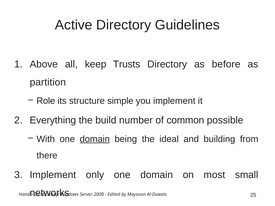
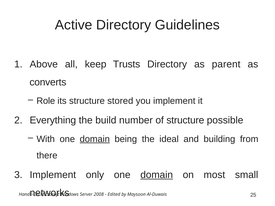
before: before -> parent
partition: partition -> converts
simple: simple -> stored
of common: common -> structure
domain at (157, 175) underline: none -> present
